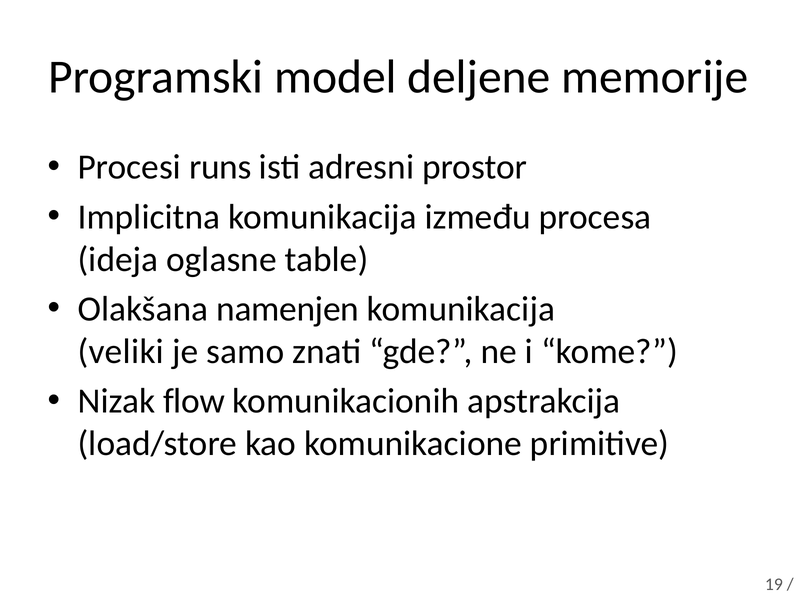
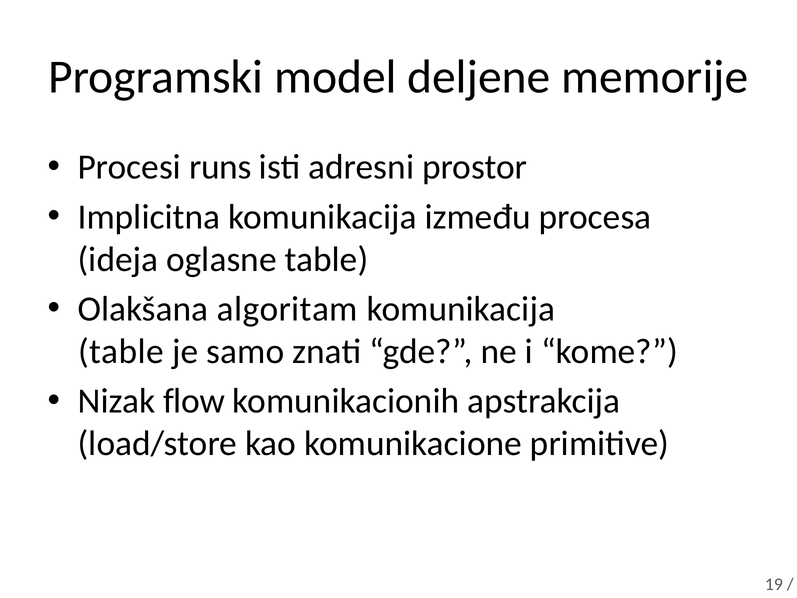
namenjen: namenjen -> algoritam
veliki at (121, 351): veliki -> table
